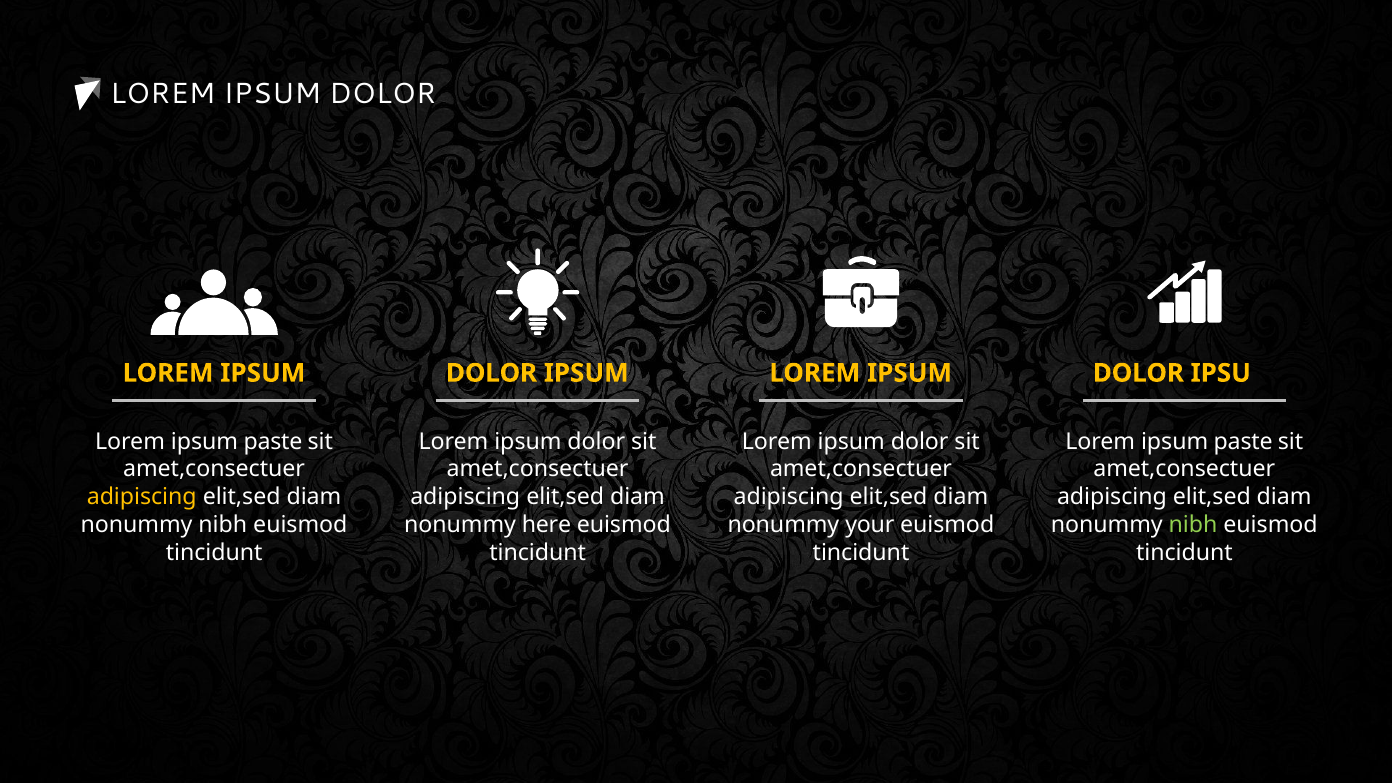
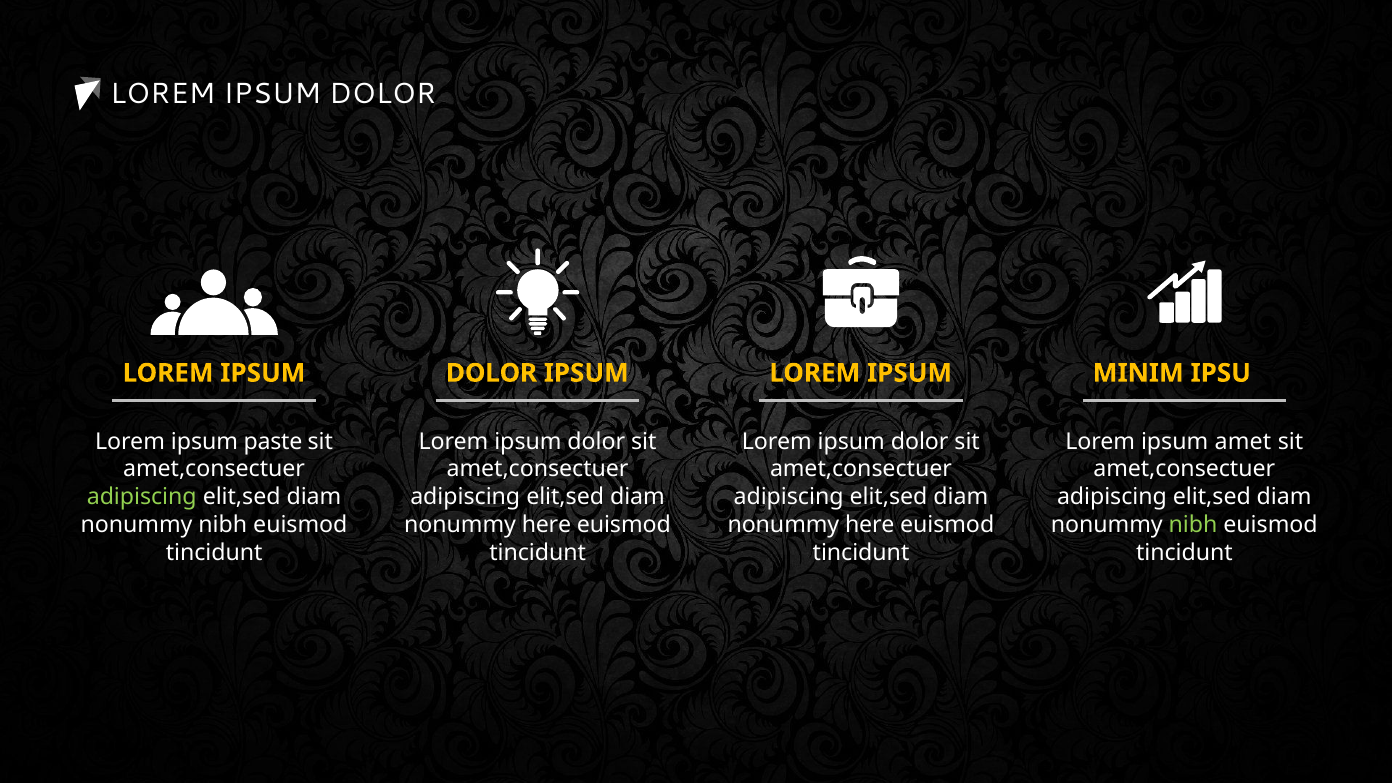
DOLOR at (1138, 373): DOLOR -> MINIM
paste at (1243, 441): paste -> amet
adipiscing at (142, 497) colour: yellow -> light green
your at (870, 525): your -> here
